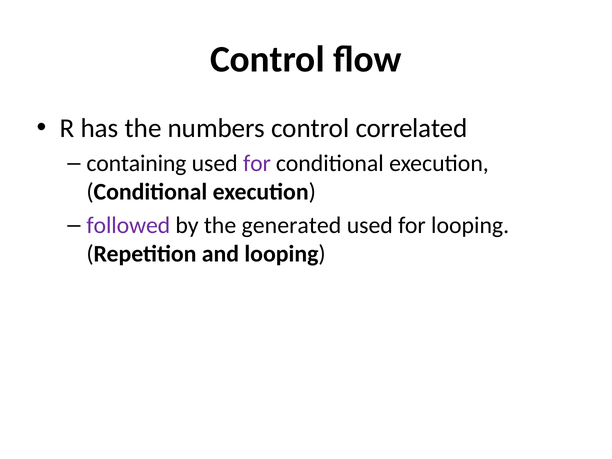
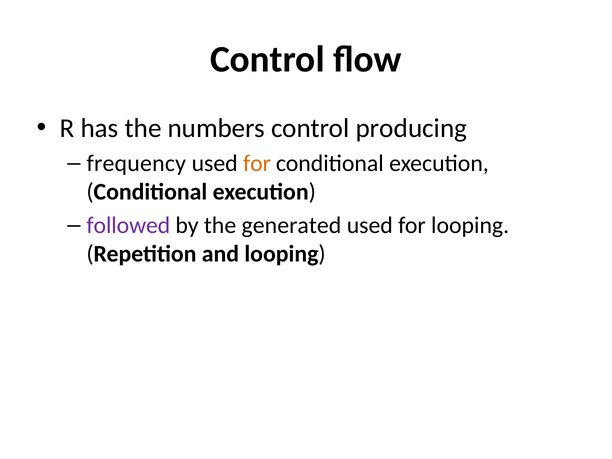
correlated: correlated -> producing
containing: containing -> frequency
for at (257, 164) colour: purple -> orange
